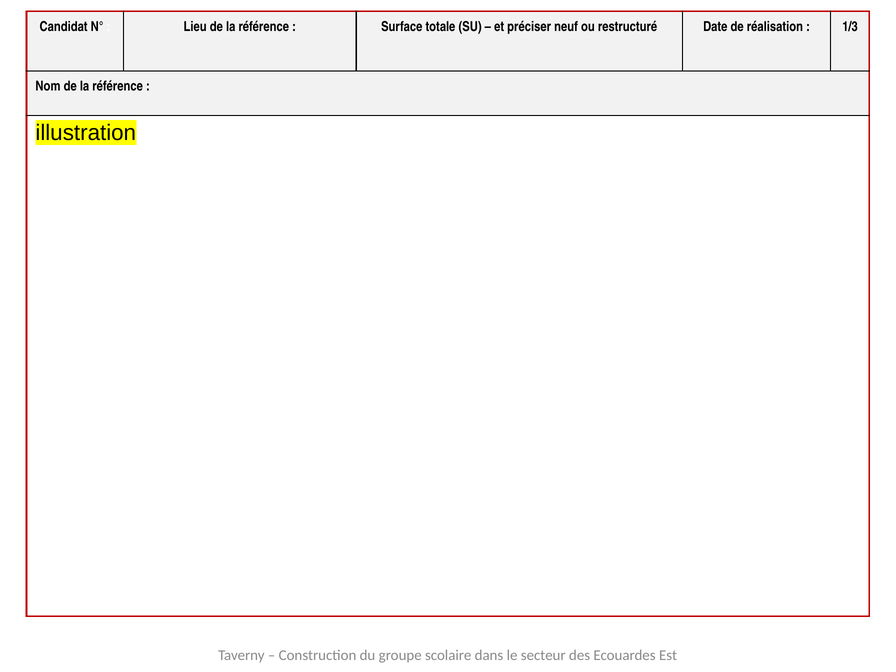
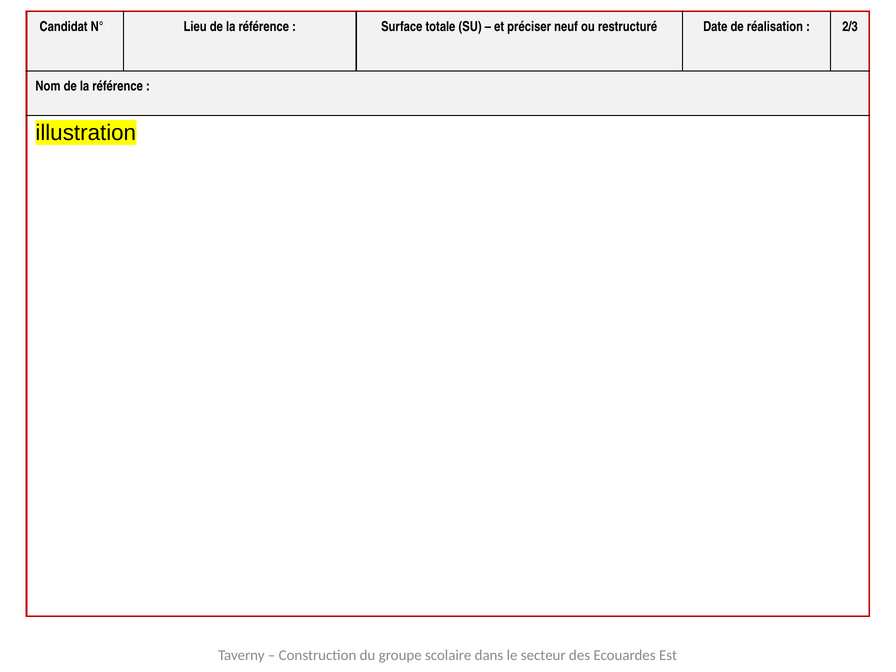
1/3: 1/3 -> 2/3
